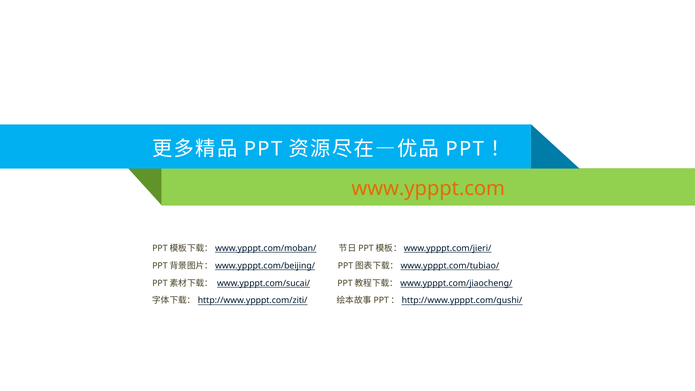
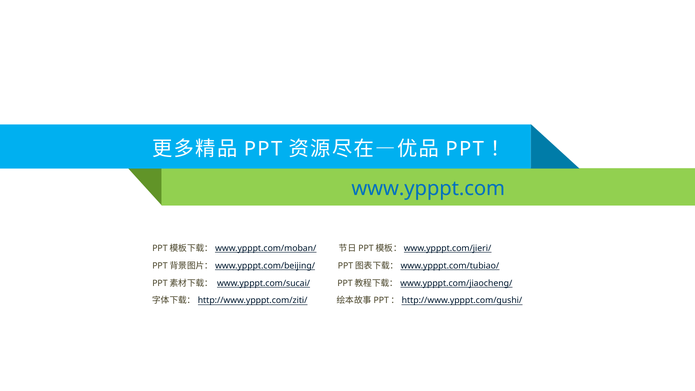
www.ypppt.com colour: orange -> blue
